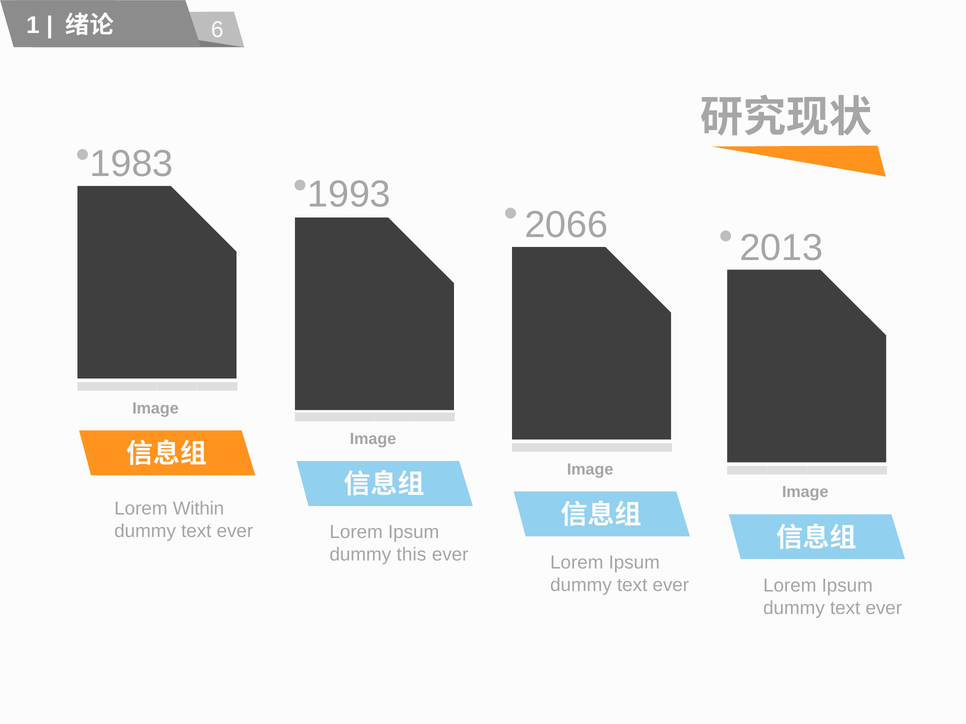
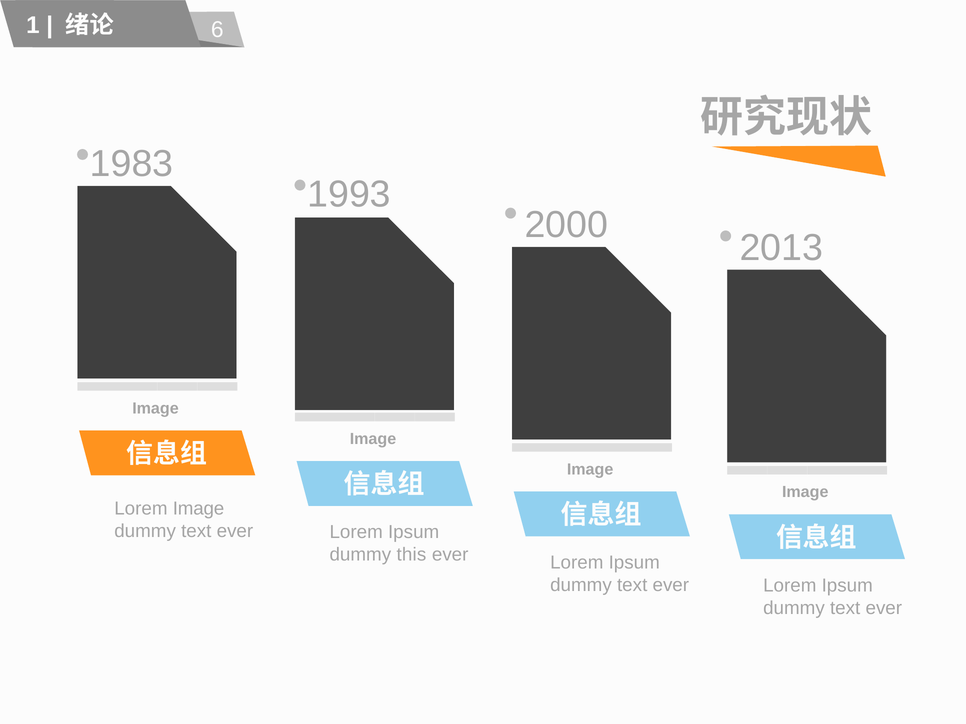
2066: 2066 -> 2000
Lorem Within: Within -> Image
